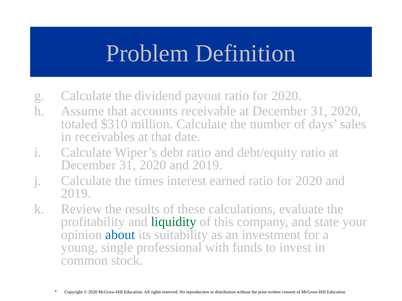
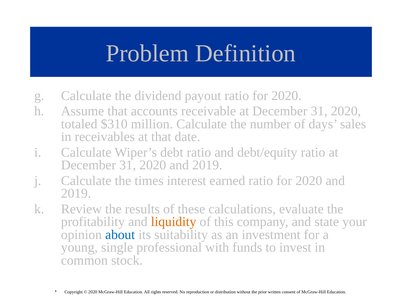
liquidity colour: green -> orange
